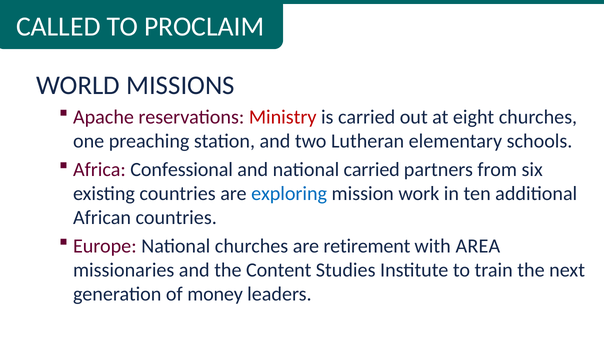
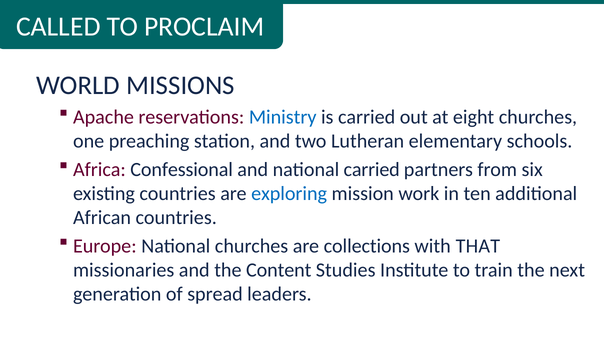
Ministry colour: red -> blue
retirement: retirement -> collections
AREA: AREA -> THAT
money: money -> spread
